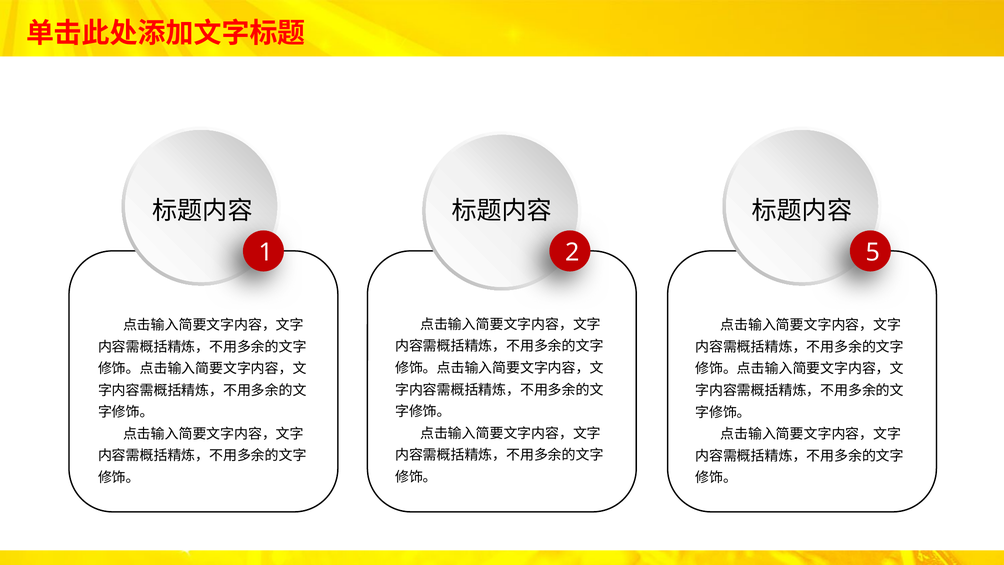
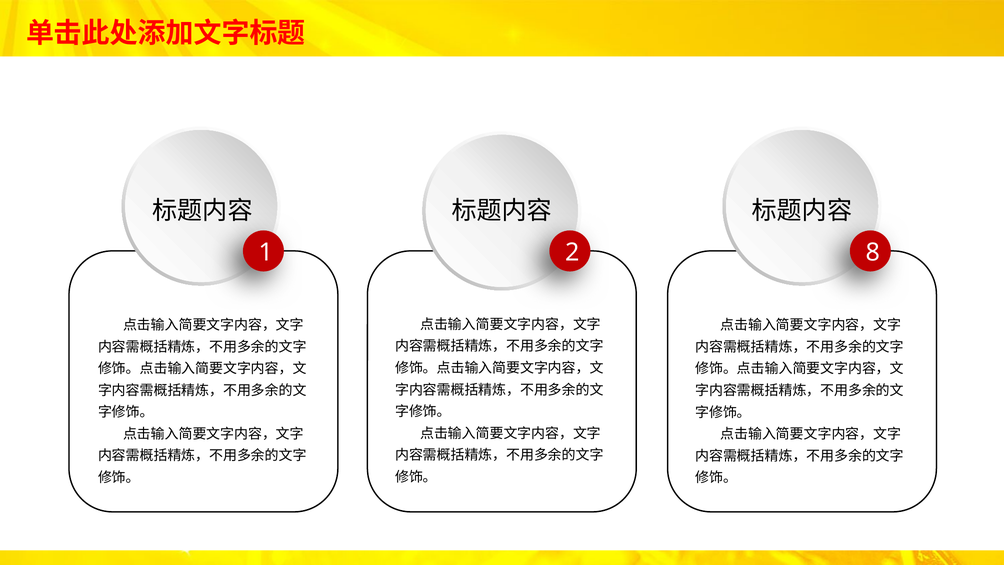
5: 5 -> 8
